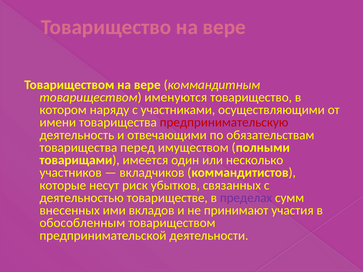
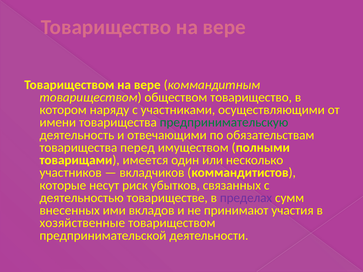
именуются: именуются -> обществом
предпринимательскую colour: red -> green
обособленным: обособленным -> хозяйственные
